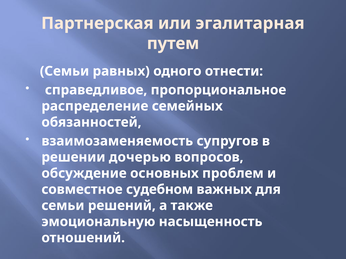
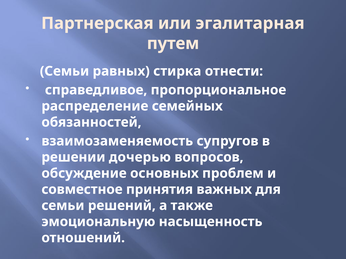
одного: одного -> стирка
судебном: судебном -> принятия
